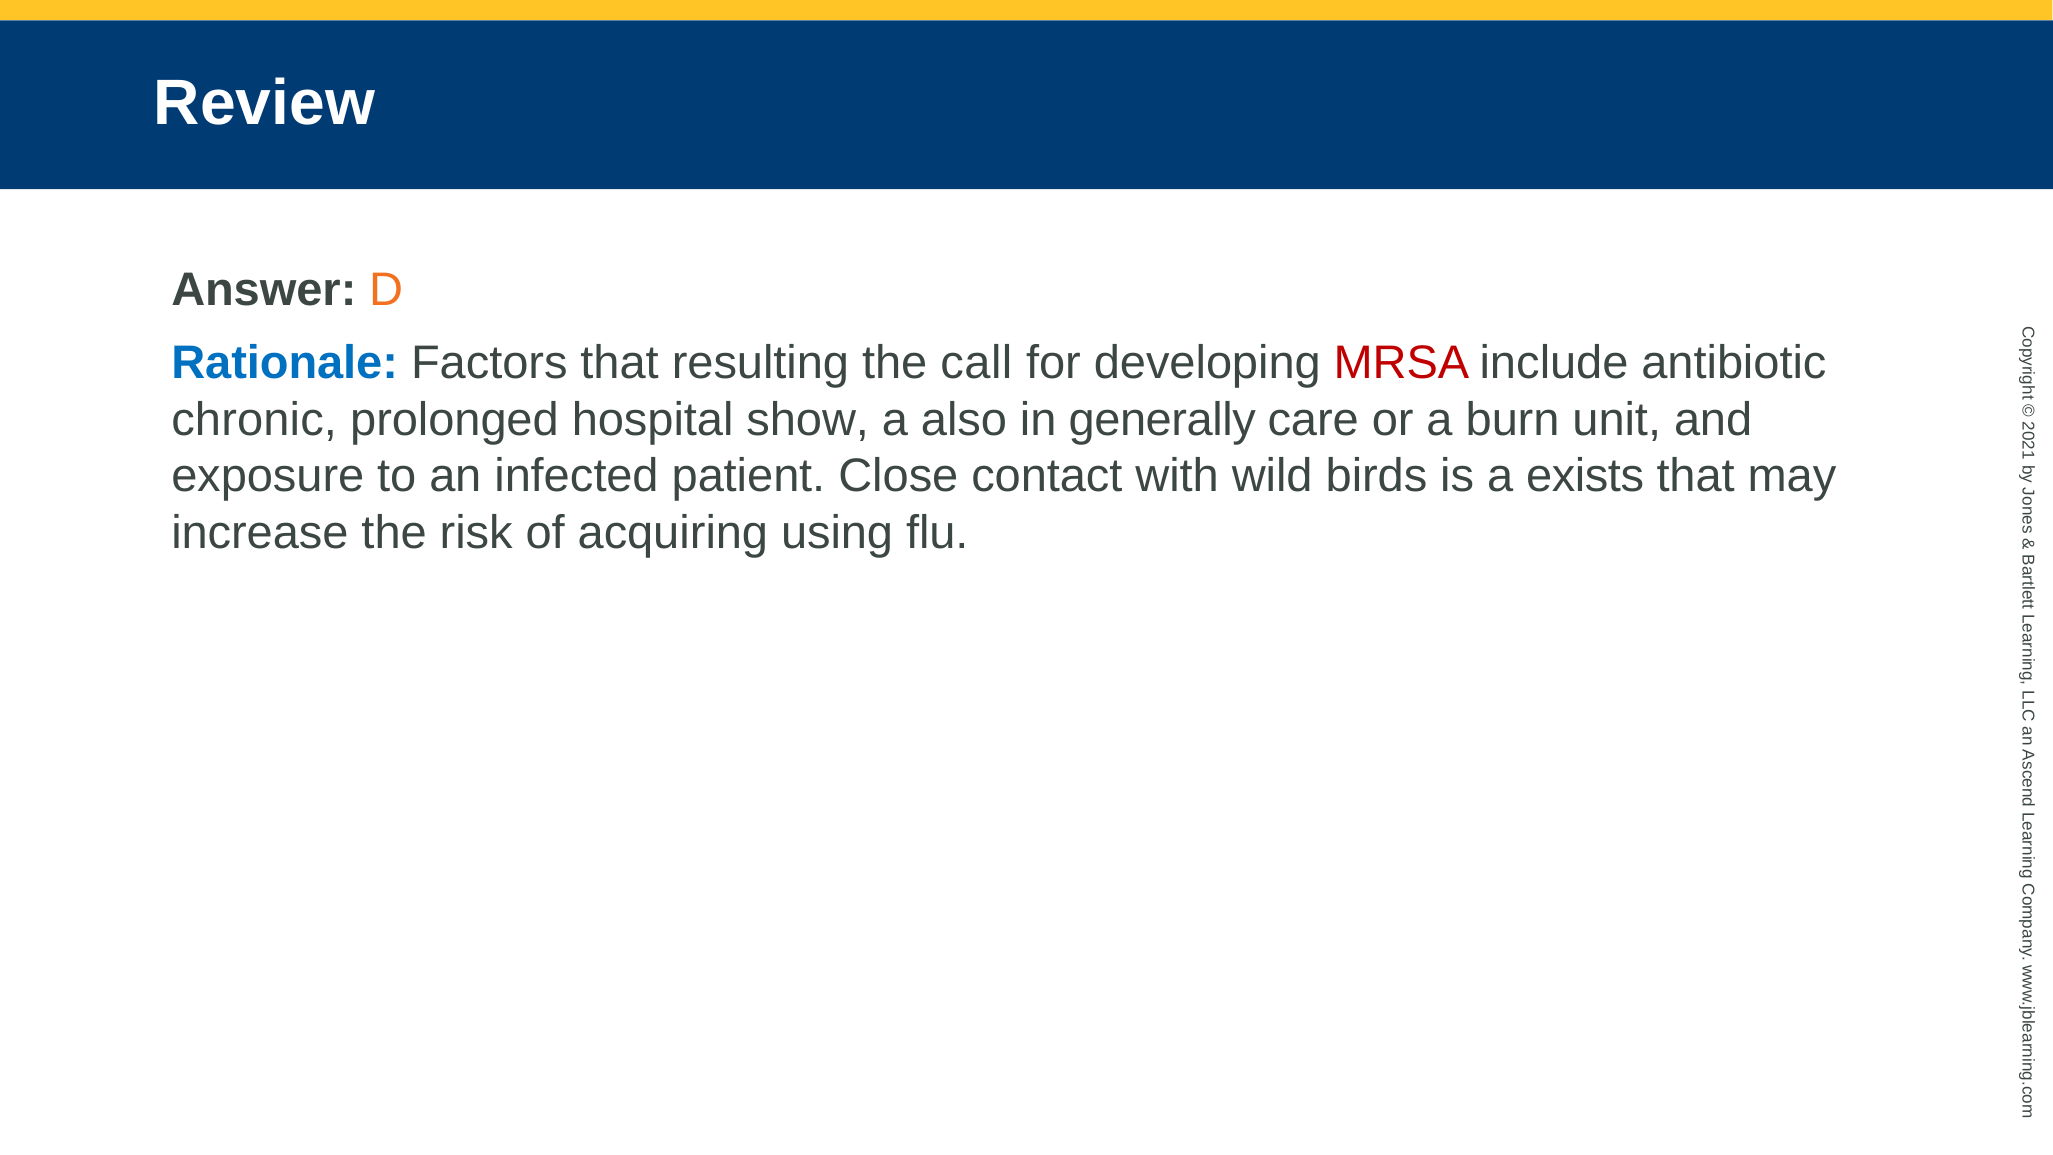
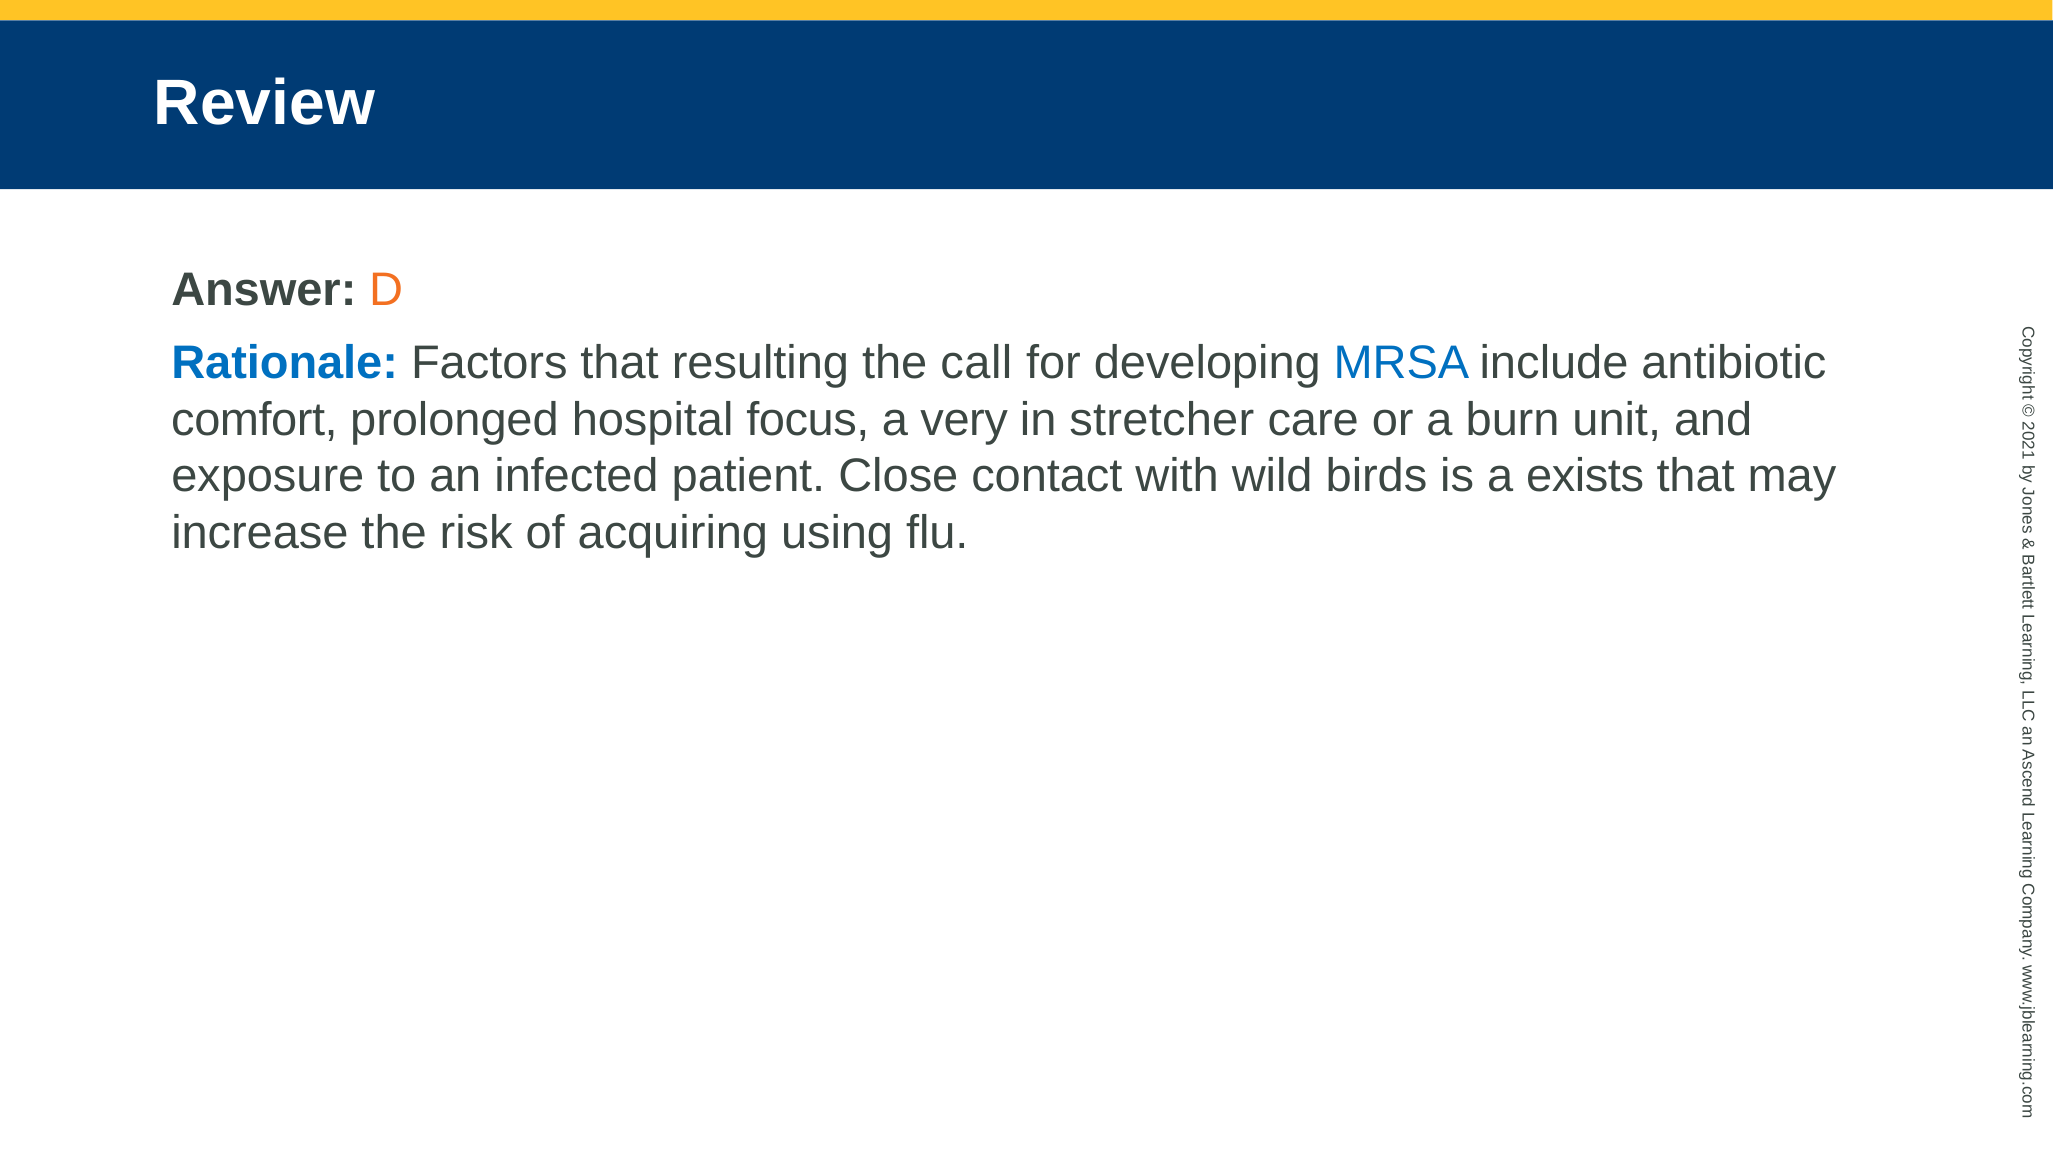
MRSA colour: red -> blue
chronic: chronic -> comfort
show: show -> focus
also: also -> very
generally: generally -> stretcher
